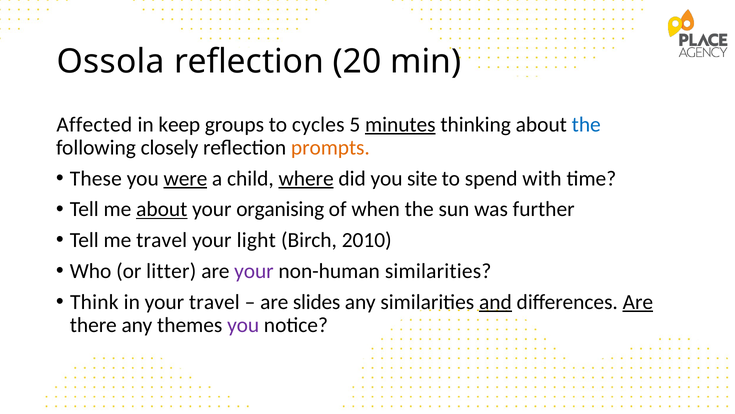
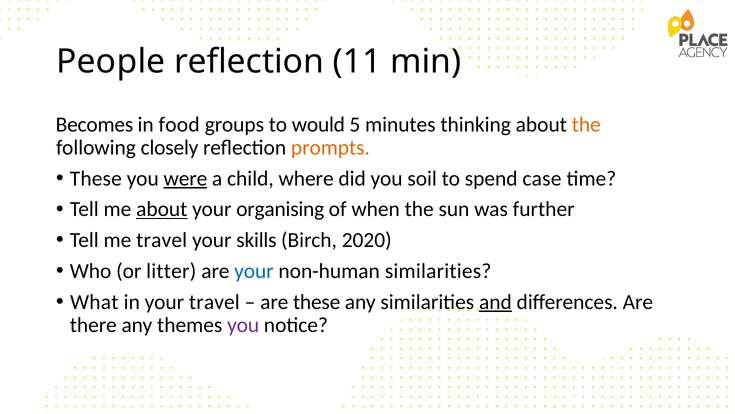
Ossola: Ossola -> People
20: 20 -> 11
Affected: Affected -> Becomes
keep: keep -> food
cycles: cycles -> would
minutes underline: present -> none
the at (586, 124) colour: blue -> orange
where underline: present -> none
site: site -> soil
with: with -> case
light: light -> skills
2010: 2010 -> 2020
your at (254, 271) colour: purple -> blue
Think: Think -> What
are slides: slides -> these
Are at (638, 302) underline: present -> none
